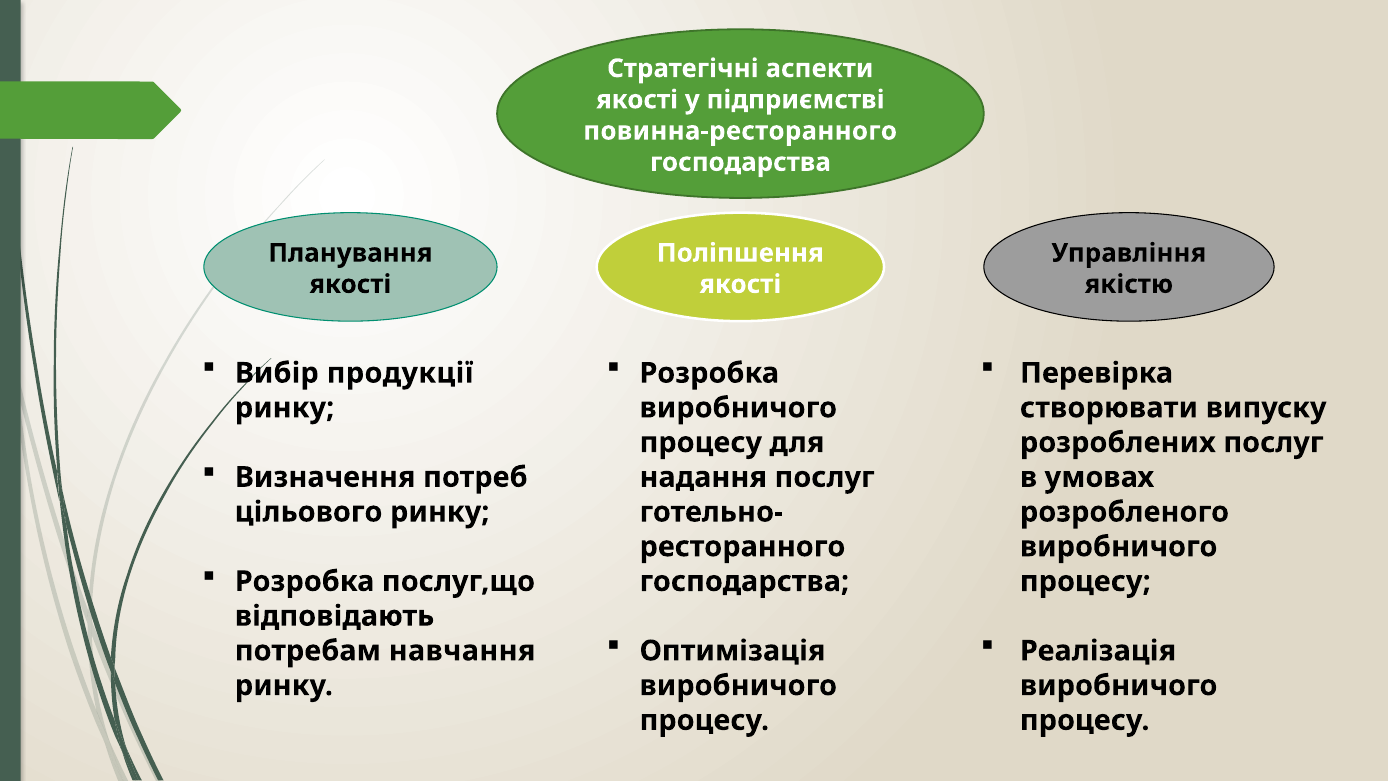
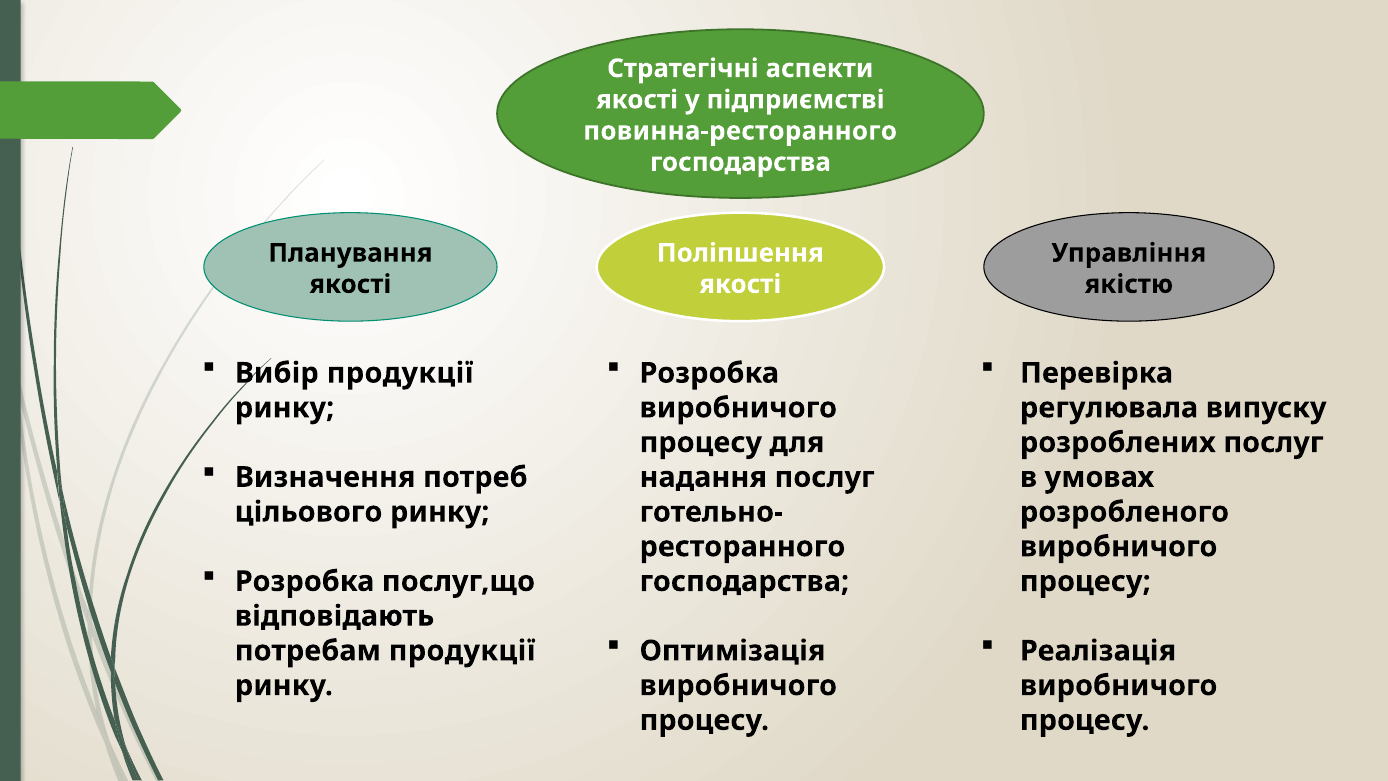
створювати: створювати -> регулювала
потребам навчання: навчання -> продукції
